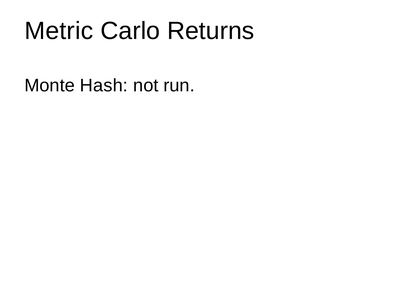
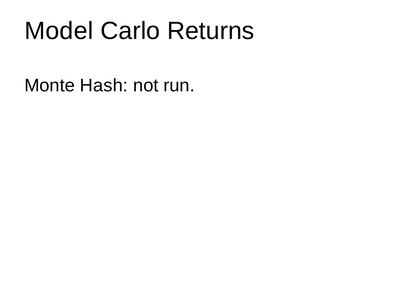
Metric: Metric -> Model
